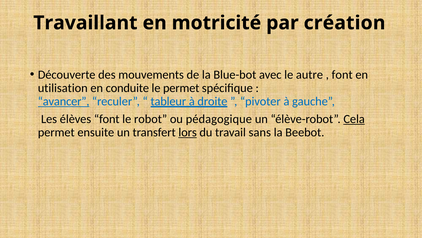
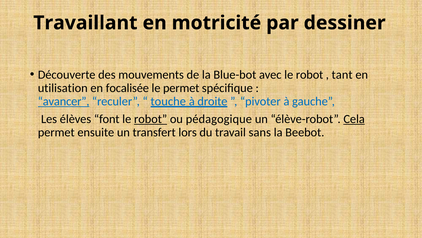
création: création -> dessiner
avec le autre: autre -> robot
font at (342, 75): font -> tant
conduite: conduite -> focalisée
tableur: tableur -> touche
robot at (151, 119) underline: none -> present
lors underline: present -> none
